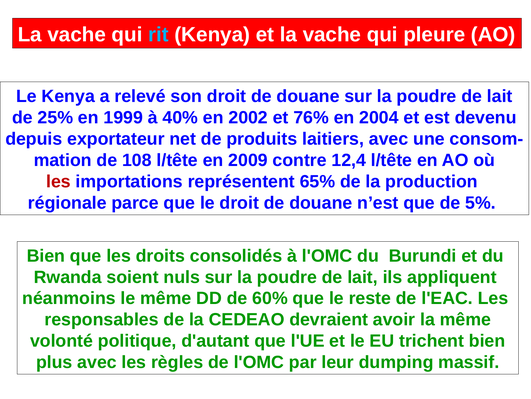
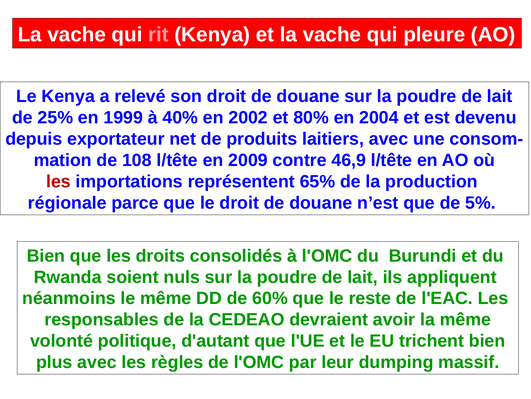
rit colour: light blue -> pink
76%: 76% -> 80%
12,4: 12,4 -> 46,9
